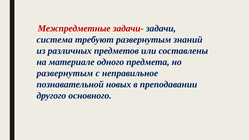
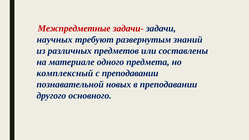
система: система -> научных
развернутым at (65, 73): развернутым -> комплексный
с неправильное: неправильное -> преподавании
